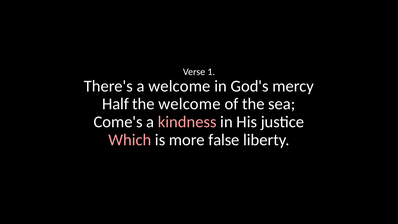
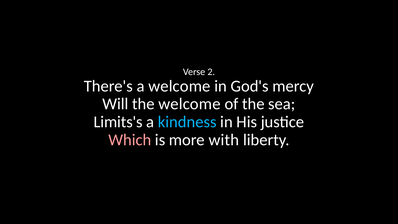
1: 1 -> 2
Half: Half -> Will
Come's: Come's -> Limits's
kindness colour: pink -> light blue
false: false -> with
